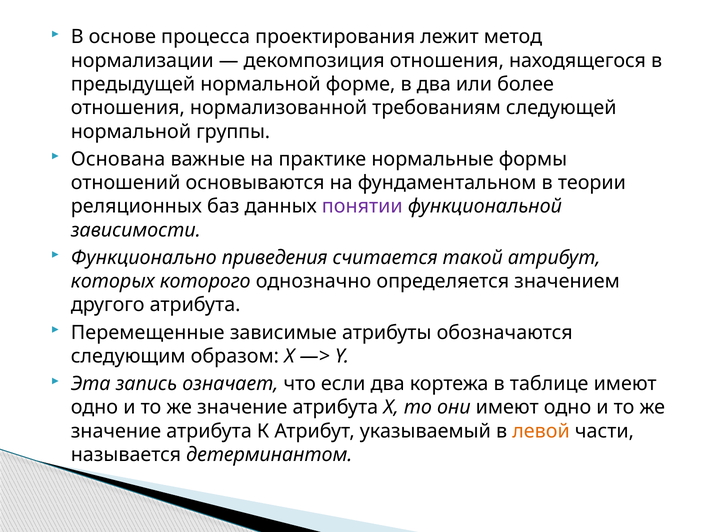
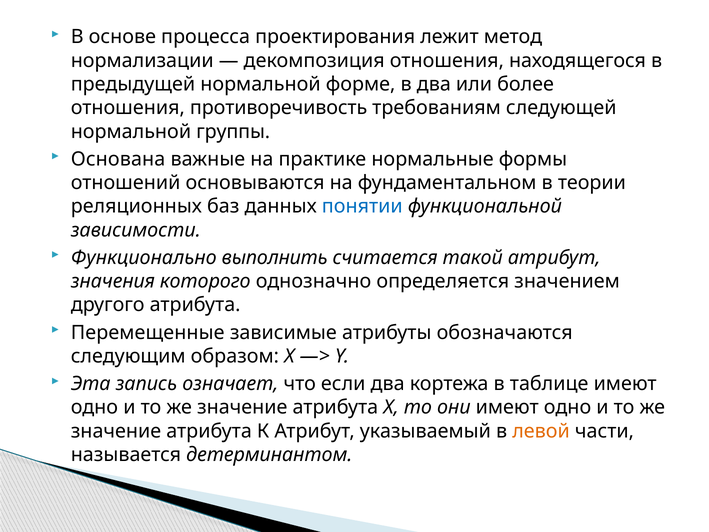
нормализованной: нормализованной -> противоречивость
понятии colour: purple -> blue
приведения: приведения -> выполнить
которых: которых -> значения
